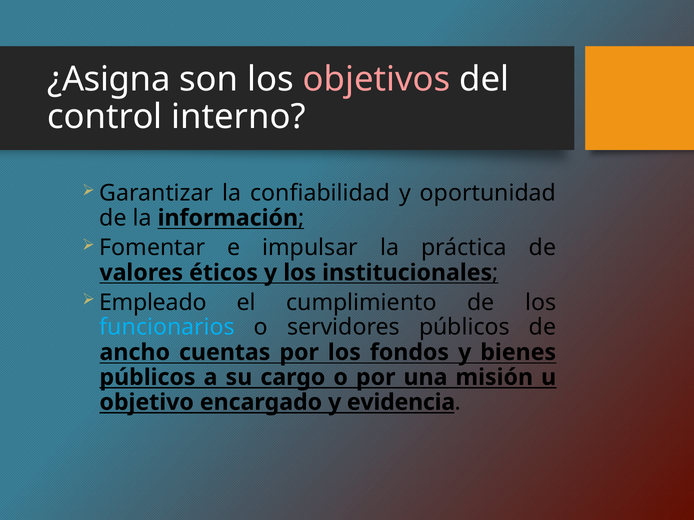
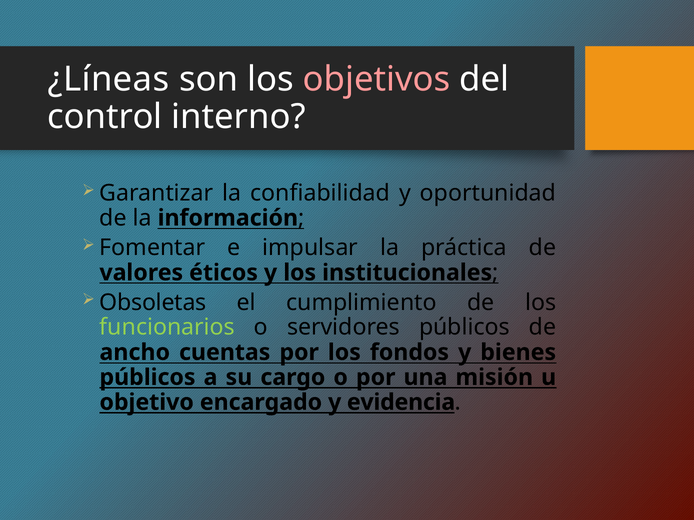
¿Asigna: ¿Asigna -> ¿Líneas
Empleado: Empleado -> Obsoletas
funcionarios colour: light blue -> light green
